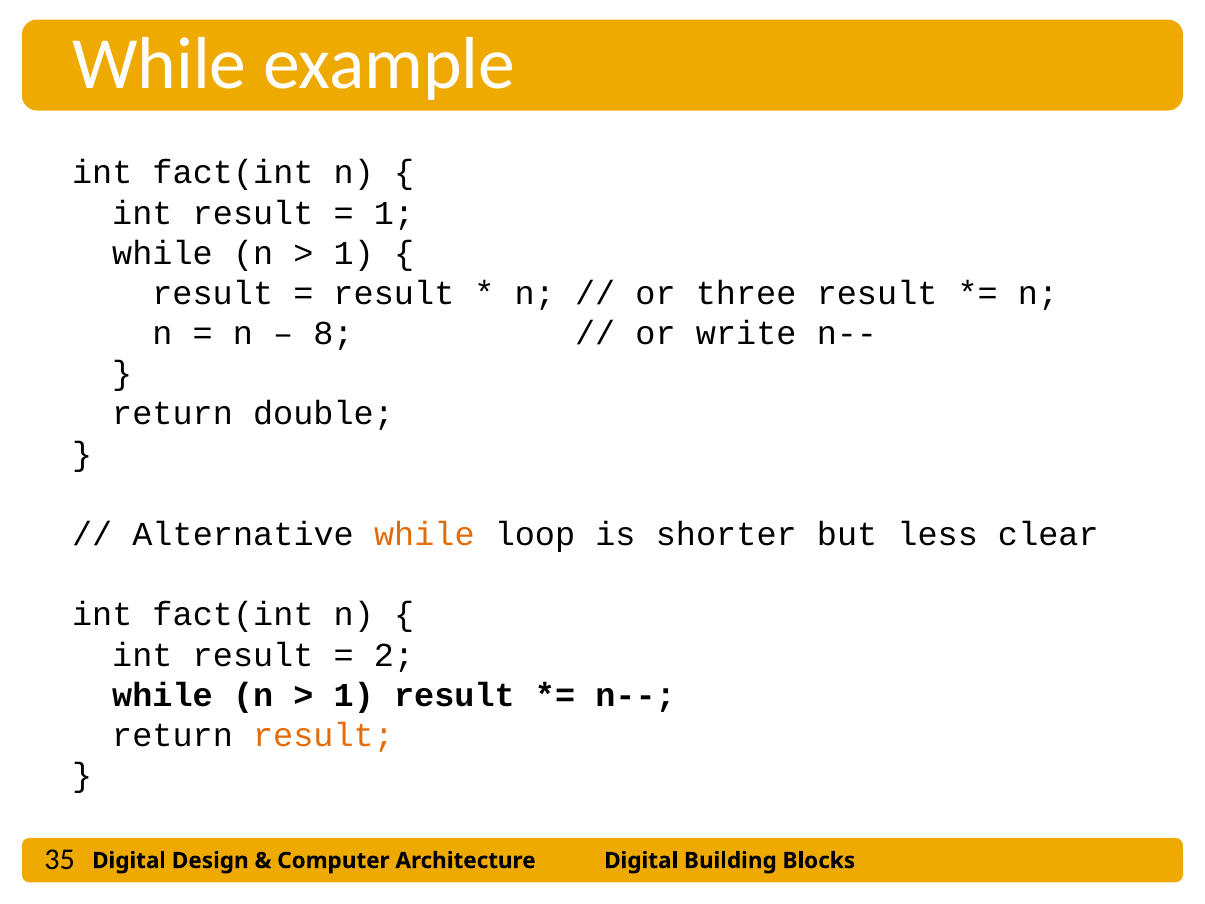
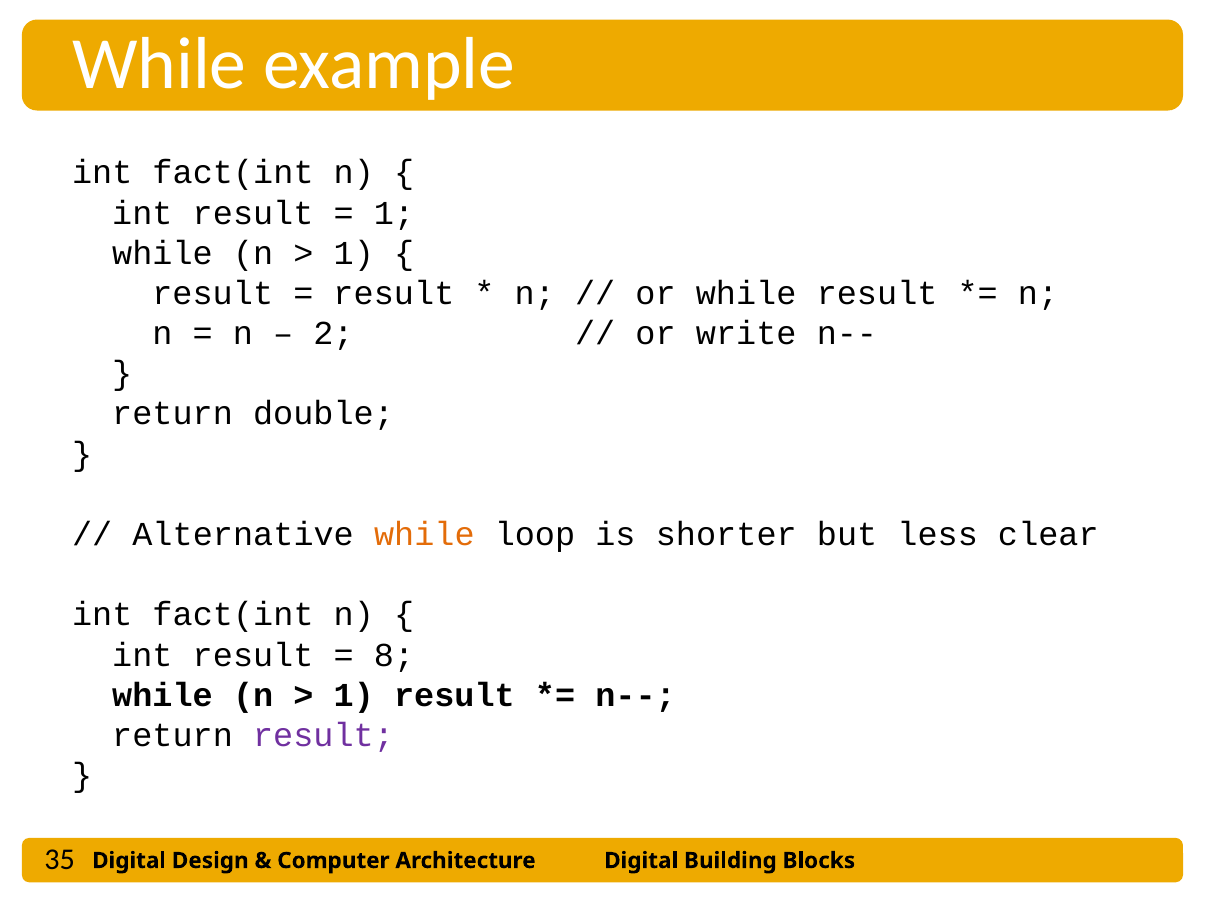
or three: three -> while
8: 8 -> 2
2: 2 -> 8
result at (324, 735) colour: orange -> purple
